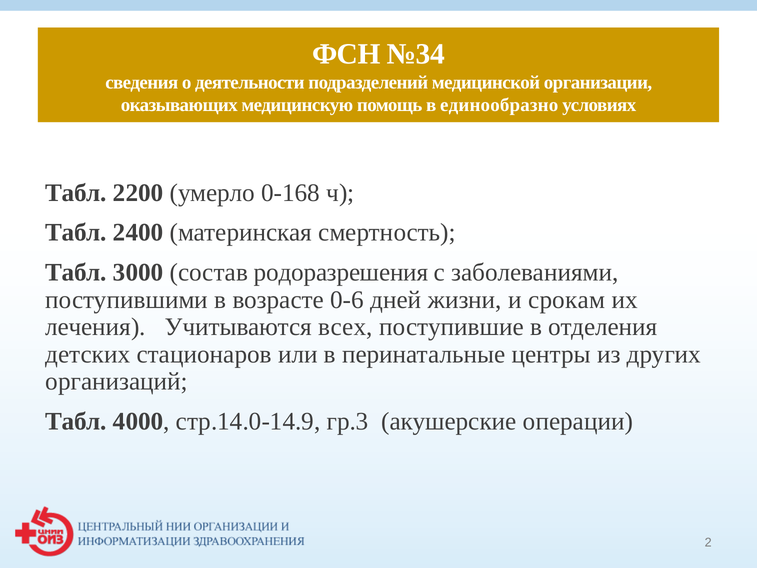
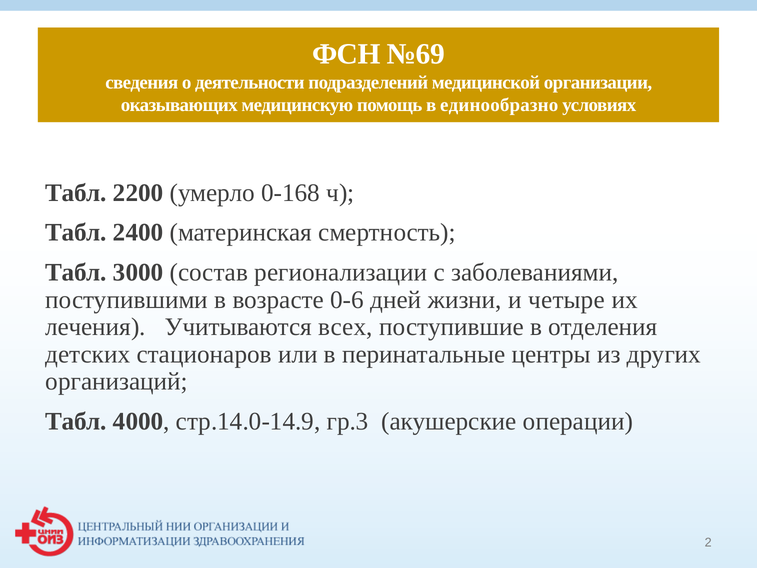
№34: №34 -> №69
родоразрешения: родоразрешения -> регионализации
срокам: срокам -> четыре
